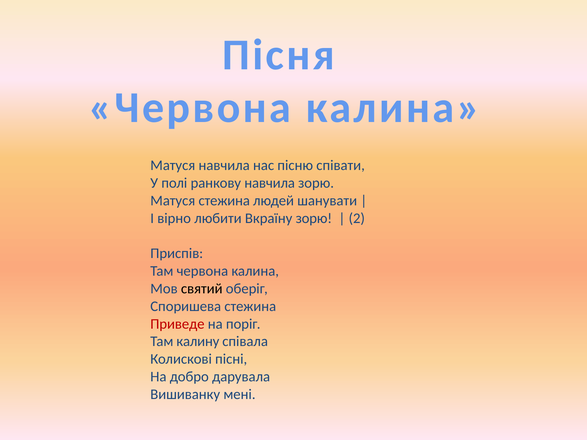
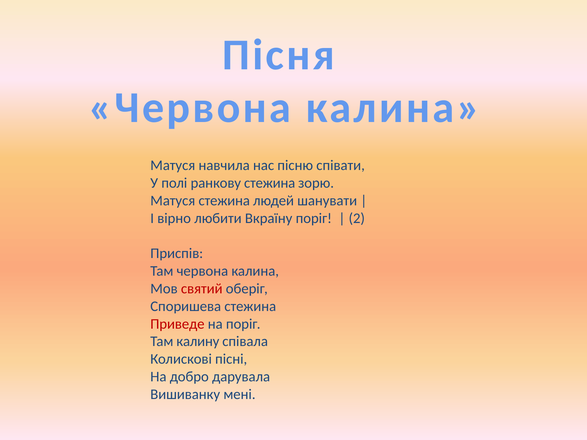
ранкову навчила: навчила -> стежина
Вкраїну зорю: зорю -> поріг
святий colour: black -> red
